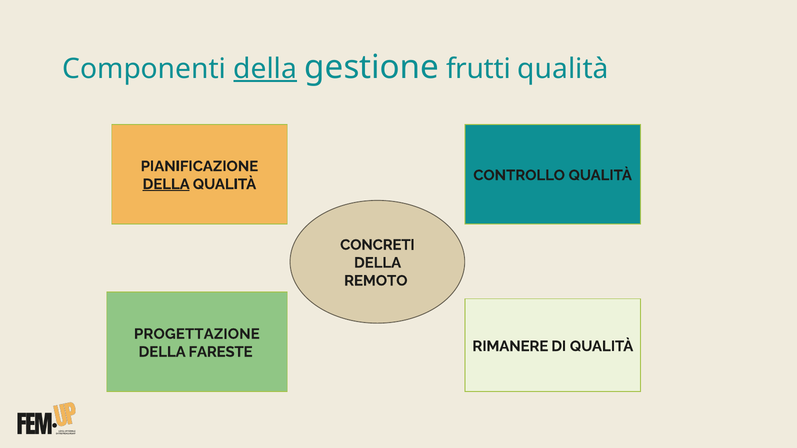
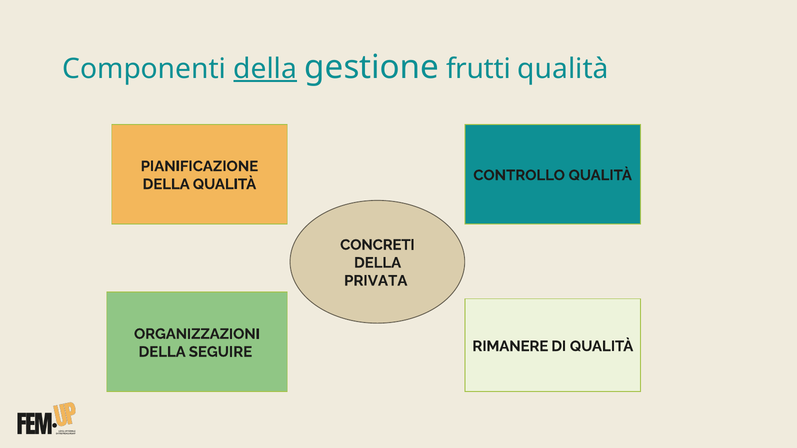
DELLA at (166, 184) underline: present -> none
REMOTO: REMOTO -> PRIVATA
PROGETTAZIONE: PROGETTAZIONE -> ORGANIZZAZIONI
FARESTE: FARESTE -> SEGUIRE
